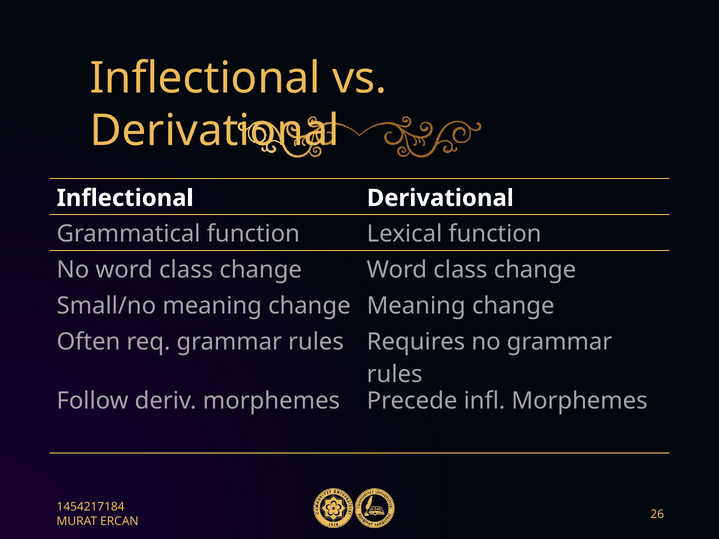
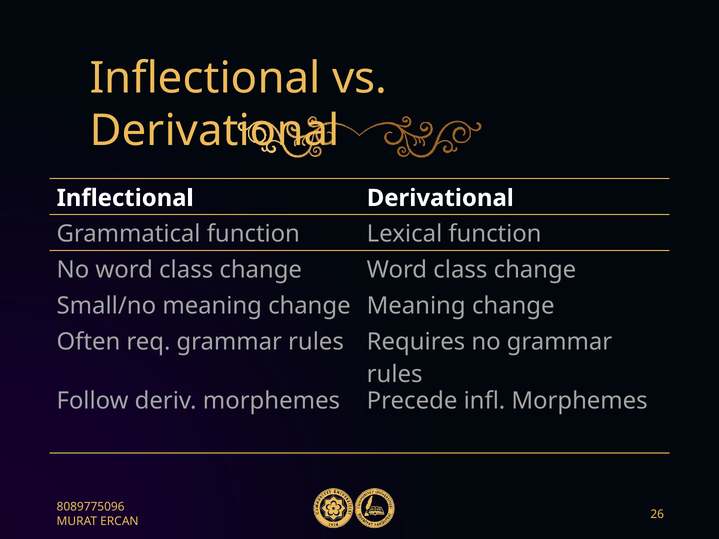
1454217184: 1454217184 -> 8089775096
